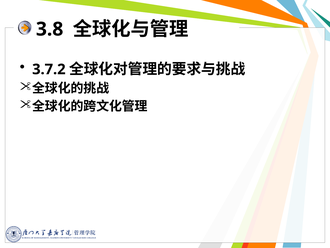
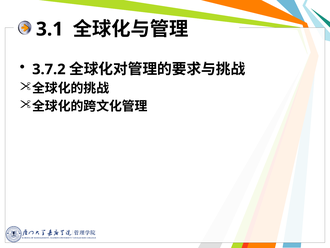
3.8: 3.8 -> 3.1
